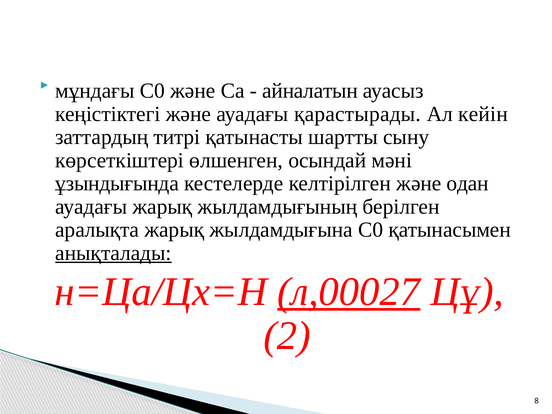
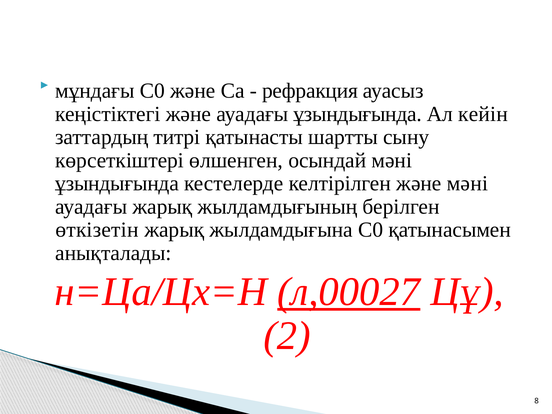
айналатын: айналатын -> рефракция
ауадағы қарастырады: қарастырады -> ұзындығында
және одан: одан -> мәні
аралықта: аралықта -> өткізетін
анықталады underline: present -> none
